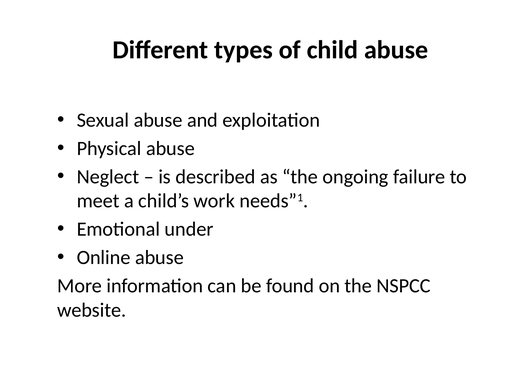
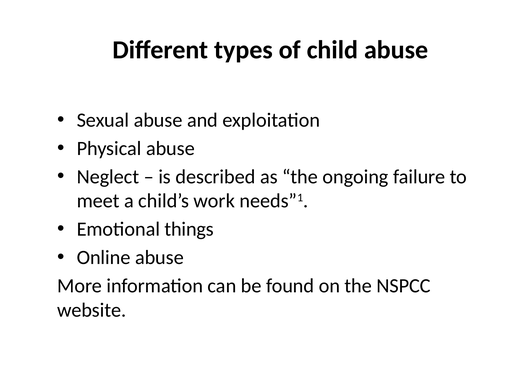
under: under -> things
